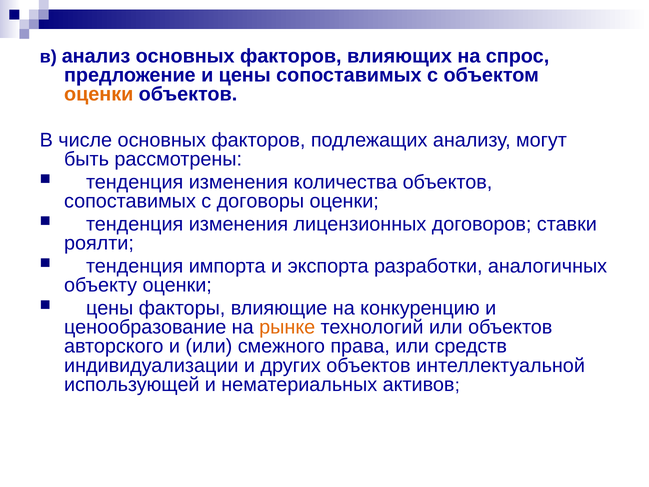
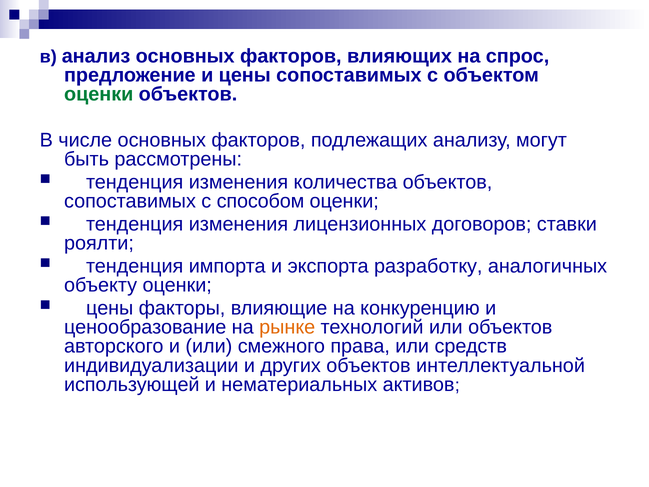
оценки at (99, 94) colour: orange -> green
договоры: договоры -> способом
разработки: разработки -> разработку
